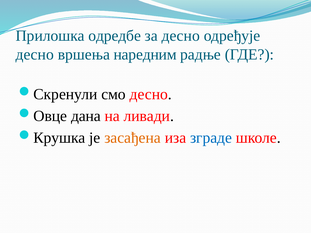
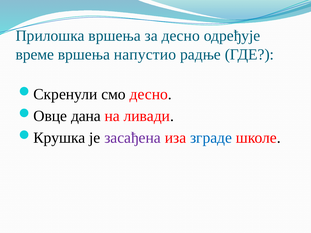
Прилошка одредбе: одредбе -> вршења
десно at (35, 55): десно -> време
наредним: наредним -> напустио
засађена colour: orange -> purple
